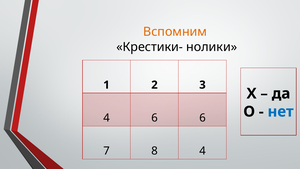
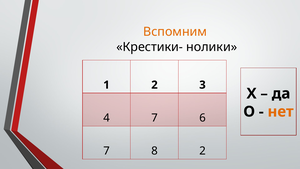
нет colour: blue -> orange
4 6: 6 -> 7
8 4: 4 -> 2
